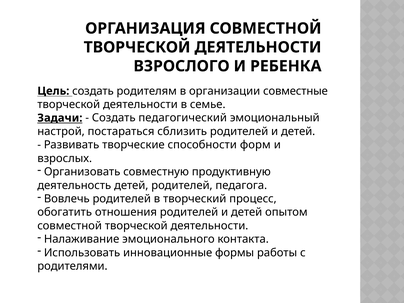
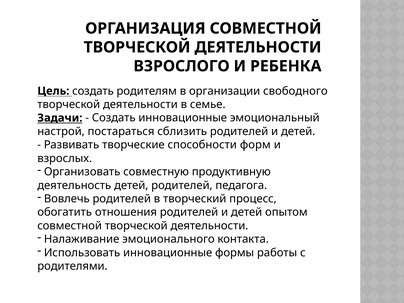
совместные: совместные -> свободного
Создать педагогический: педагогический -> инновационные
